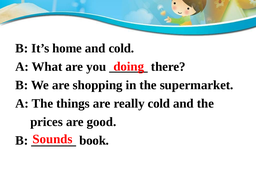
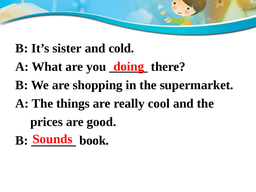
home: home -> sister
really cold: cold -> cool
